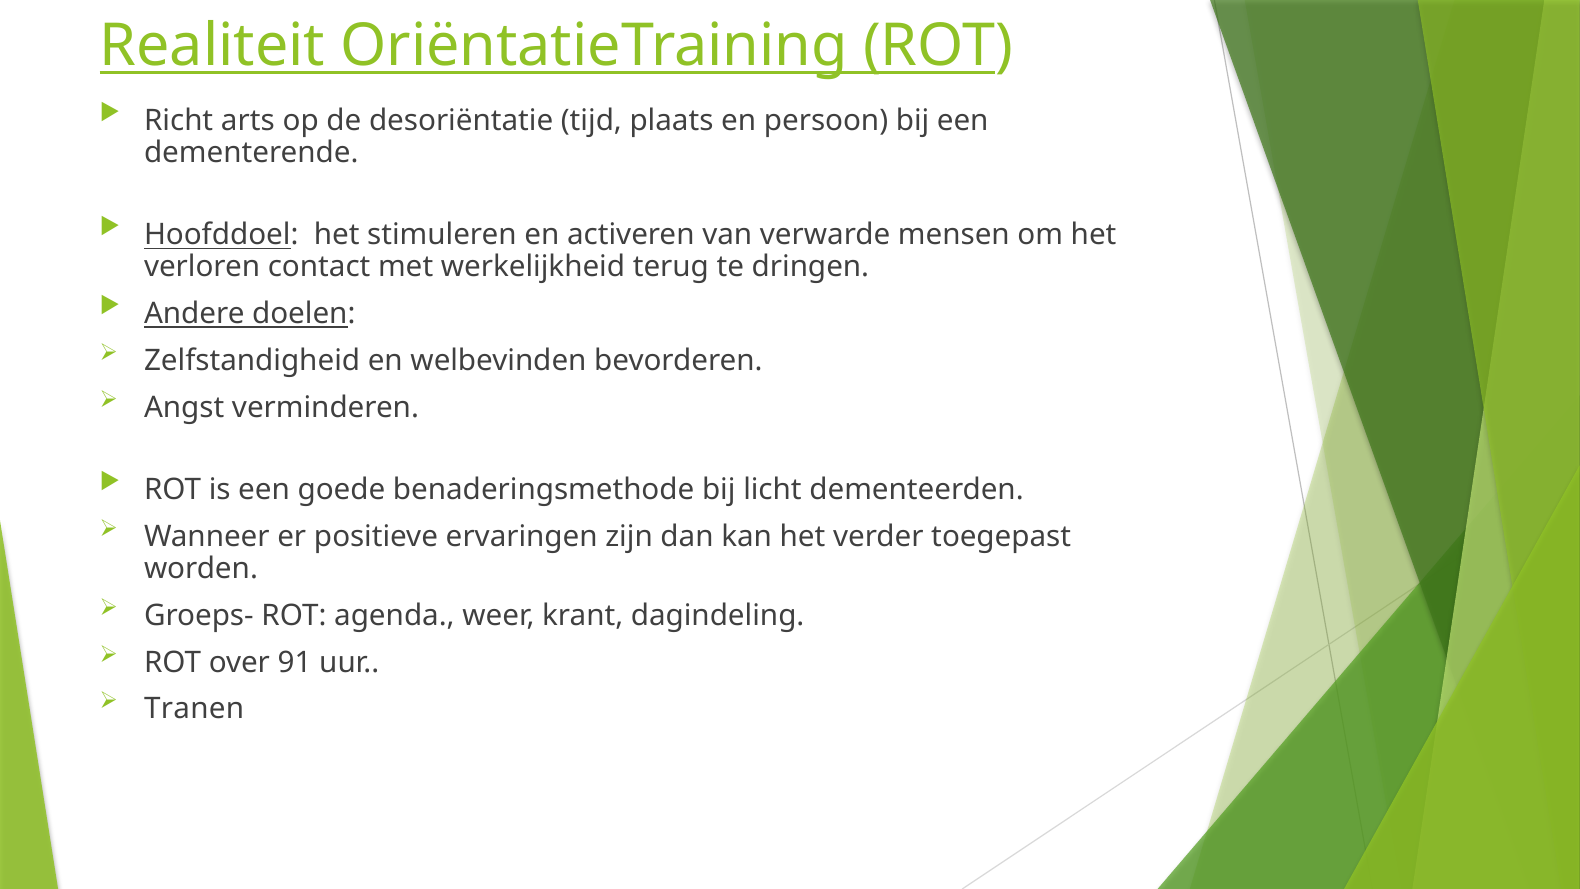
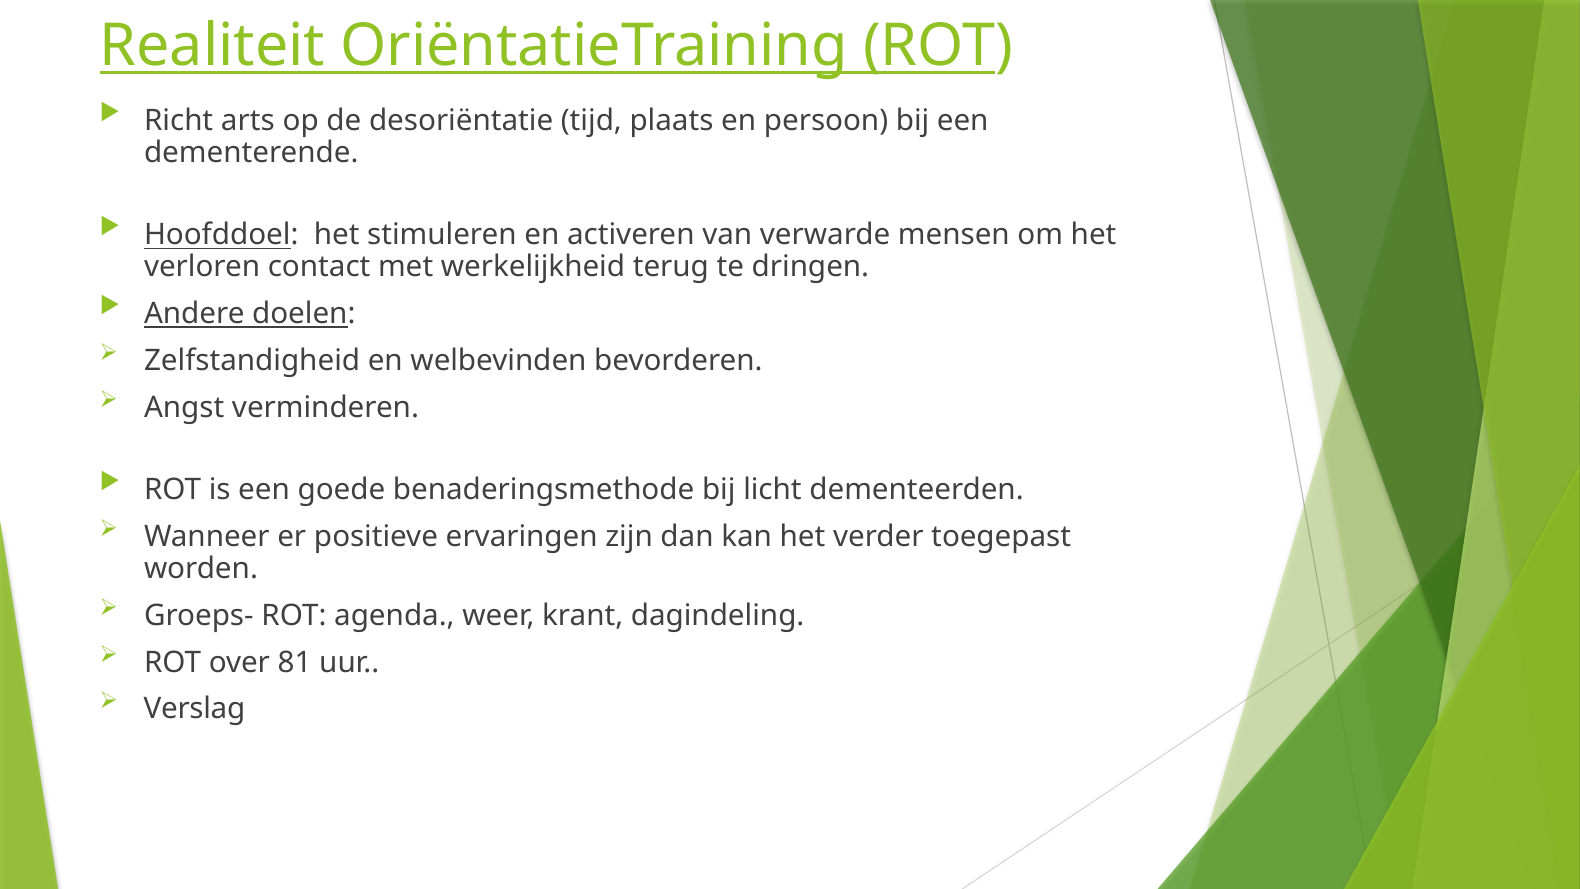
91: 91 -> 81
Tranen: Tranen -> Verslag
